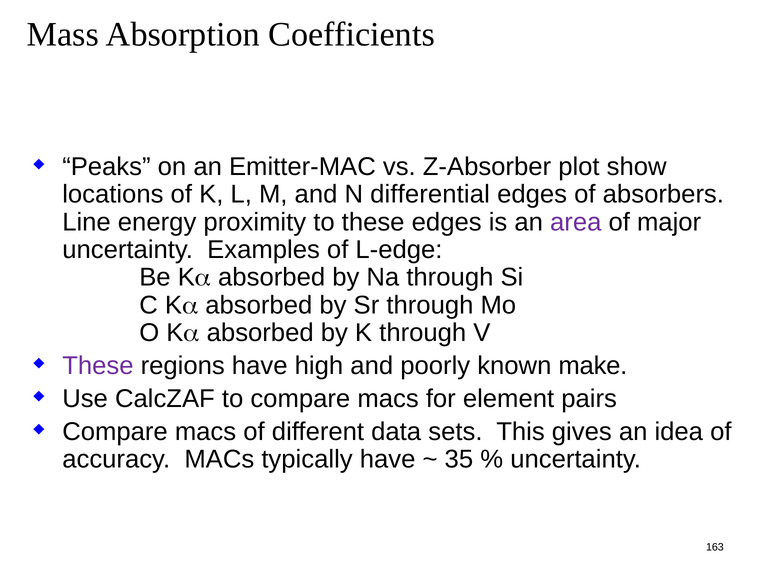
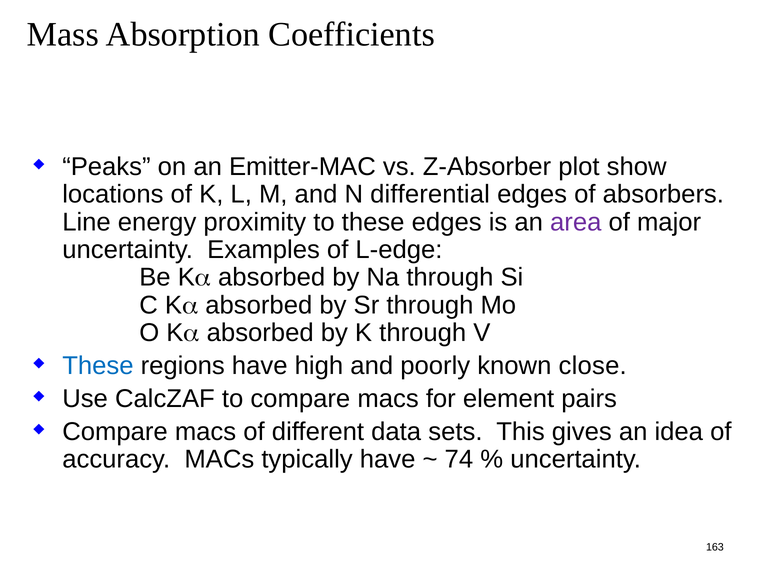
These at (98, 366) colour: purple -> blue
make: make -> close
35: 35 -> 74
